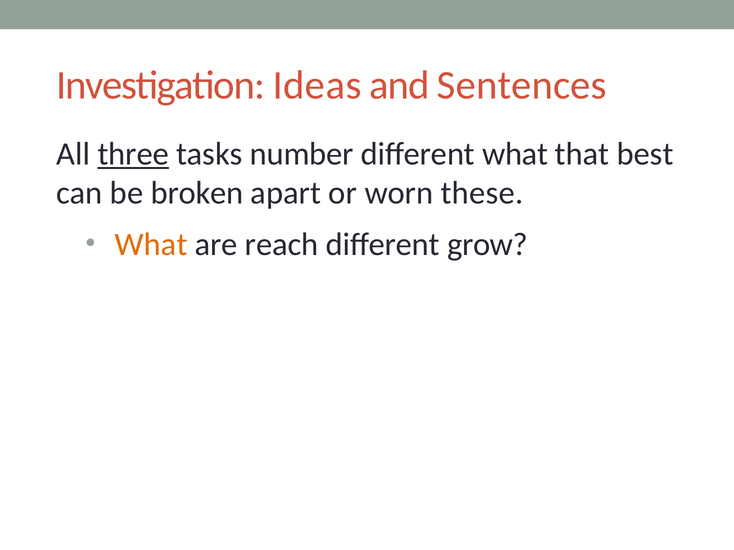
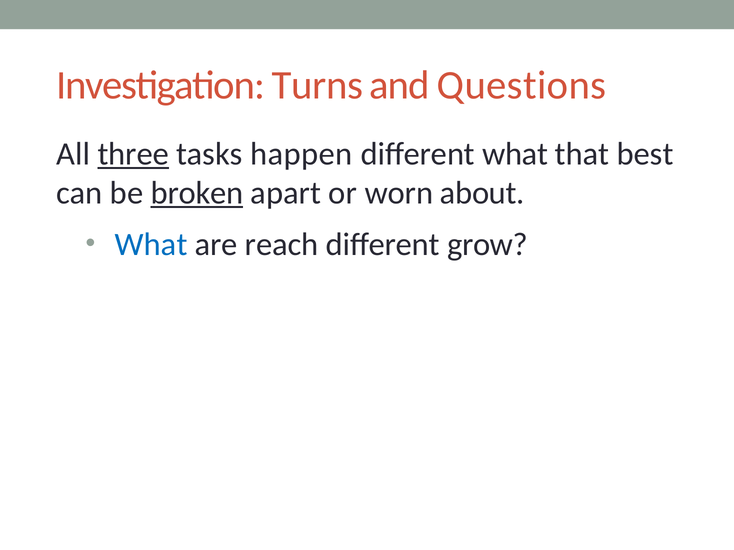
Ideas: Ideas -> Turns
Sentences: Sentences -> Questions
number: number -> happen
broken underline: none -> present
these: these -> about
What at (151, 245) colour: orange -> blue
